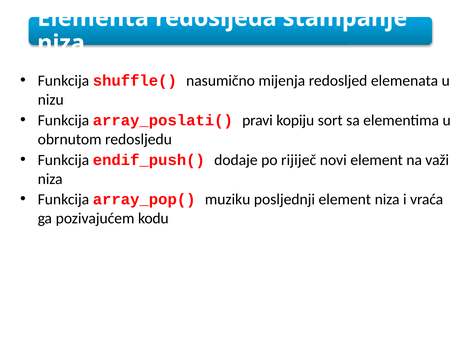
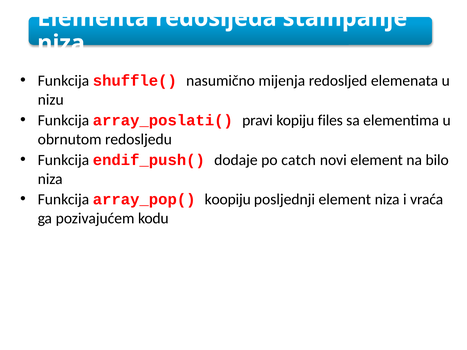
sort: sort -> files
rijiječ: rijiječ -> catch
važi: važi -> bilo
muziku: muziku -> koopiju
